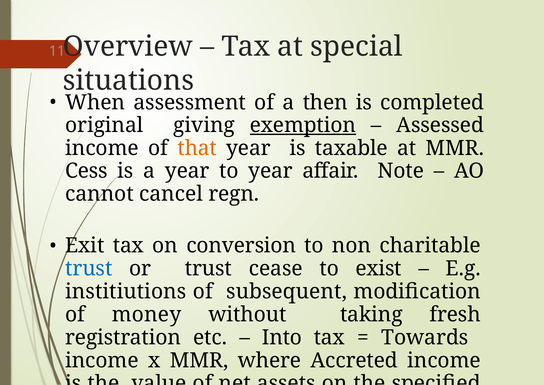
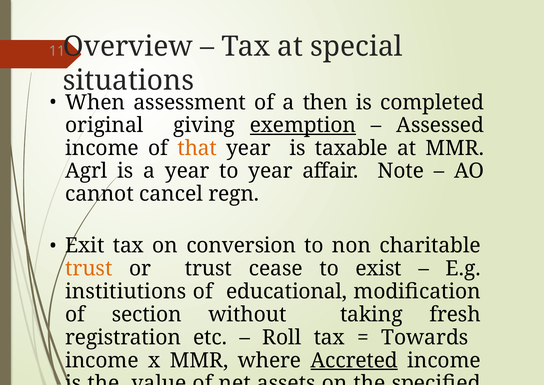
Cess: Cess -> Agrl
trust at (89, 268) colour: blue -> orange
subsequent: subsequent -> educational
money: money -> section
Into: Into -> Roll
Accreted underline: none -> present
